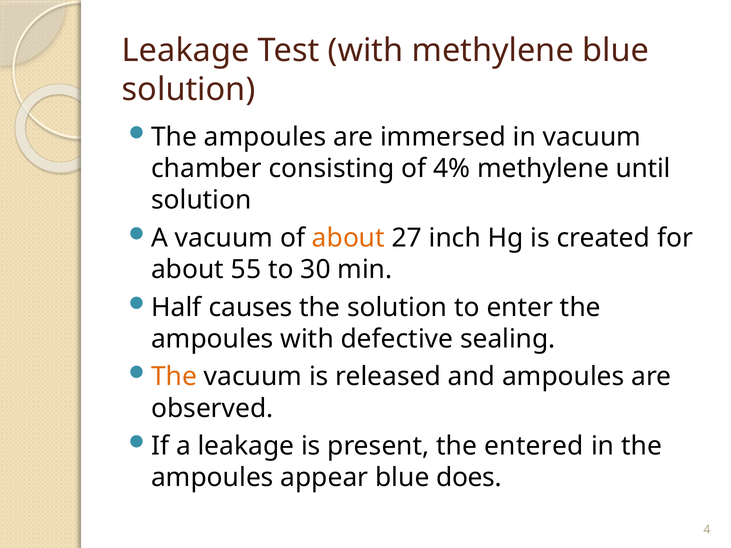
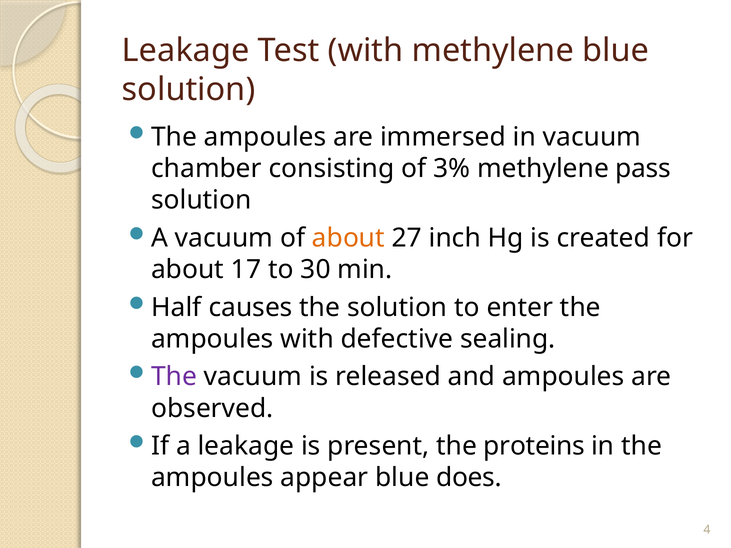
4%: 4% -> 3%
until: until -> pass
55: 55 -> 17
The at (174, 377) colour: orange -> purple
entered: entered -> proteins
